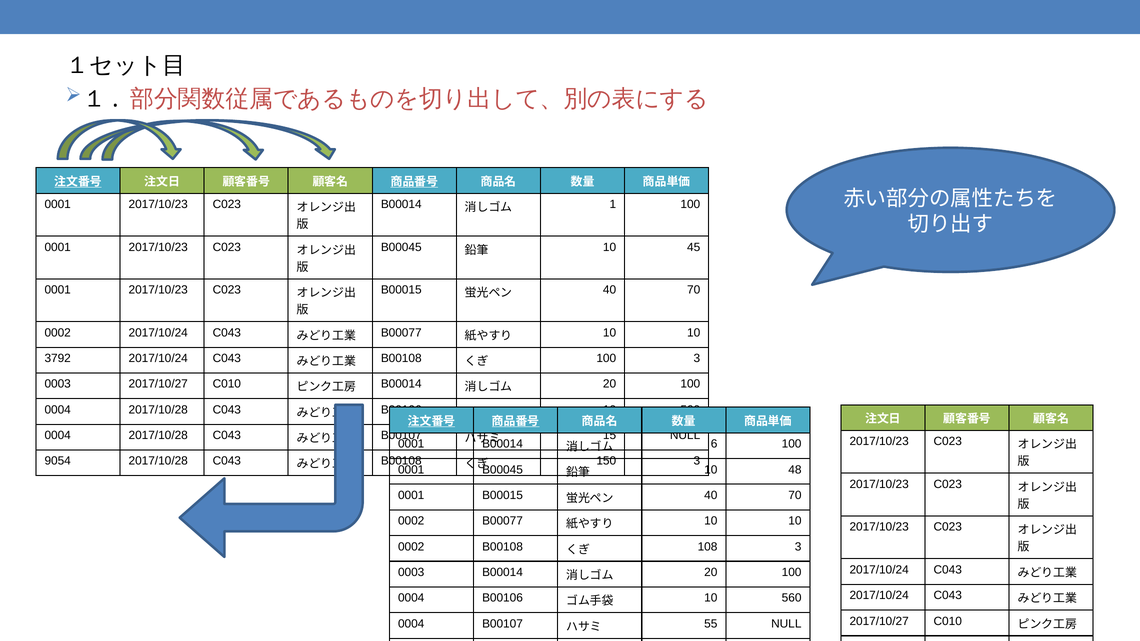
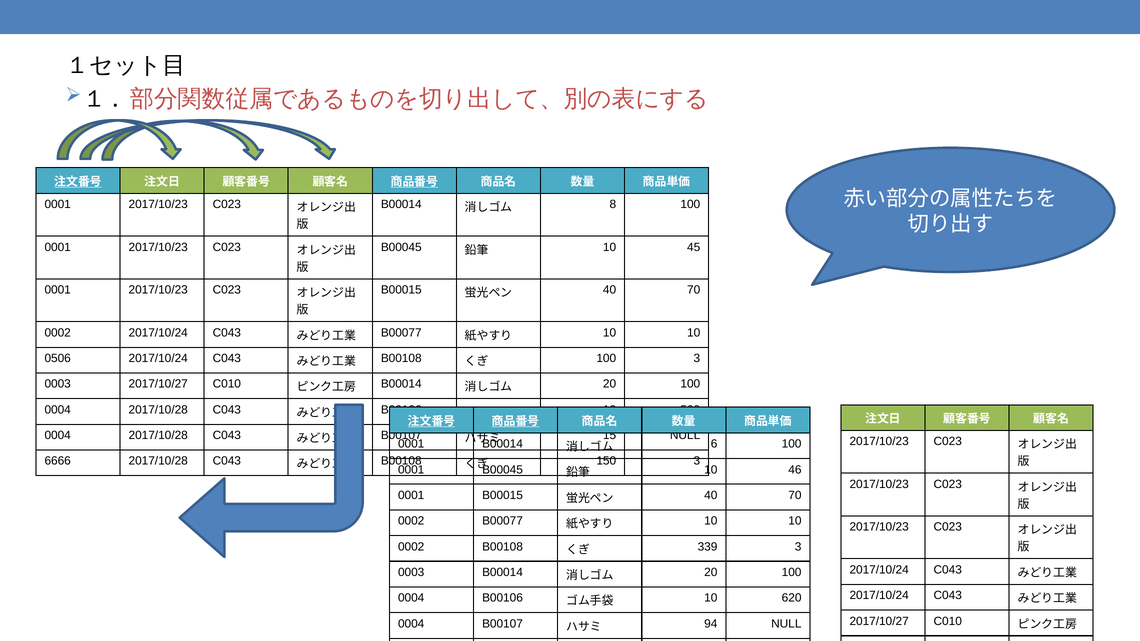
1: 1 -> 8
3792: 3792 -> 0506
9054: 9054 -> 6666
48: 48 -> 46
108: 108 -> 339
560: 560 -> 620
55: 55 -> 94
